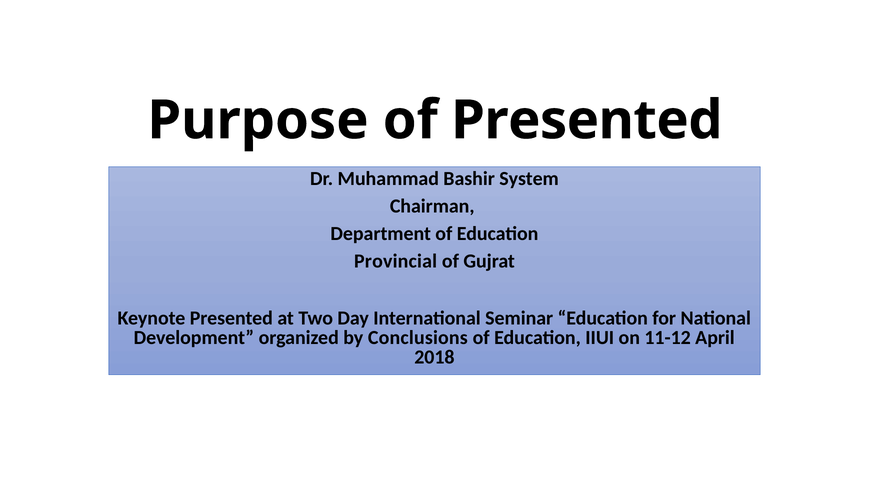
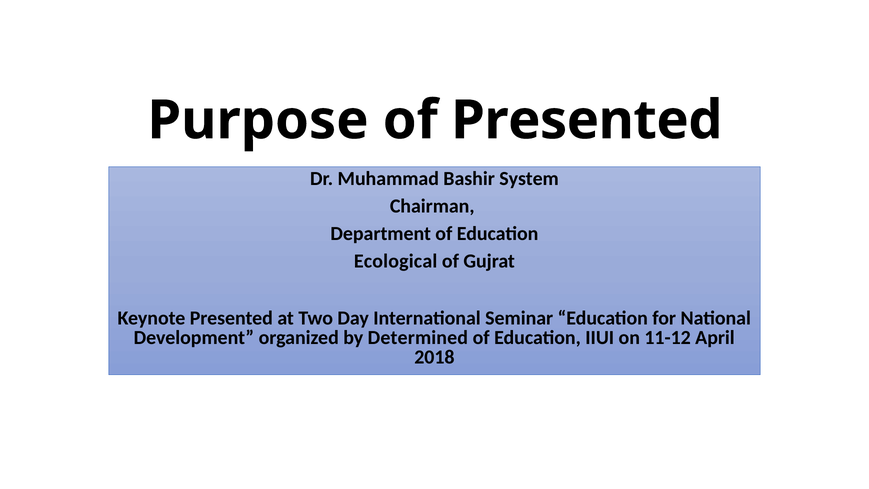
Provincial: Provincial -> Ecological
Conclusions: Conclusions -> Determined
